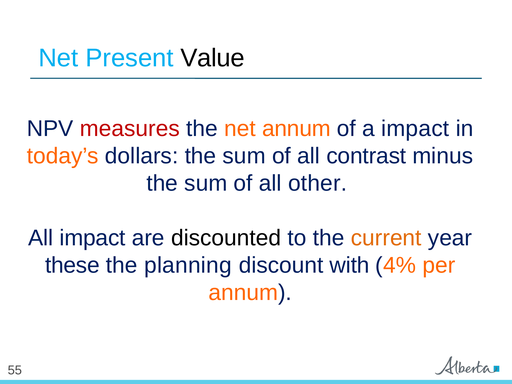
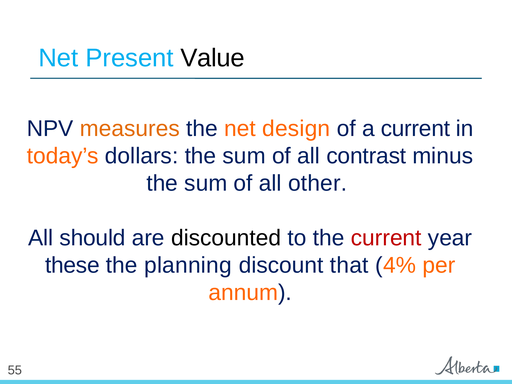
measures colour: red -> orange
net annum: annum -> design
a impact: impact -> current
All impact: impact -> should
current at (386, 238) colour: orange -> red
with: with -> that
